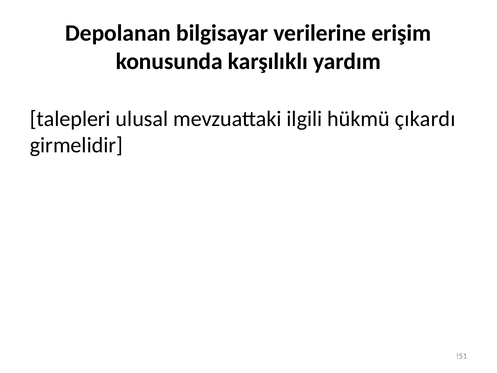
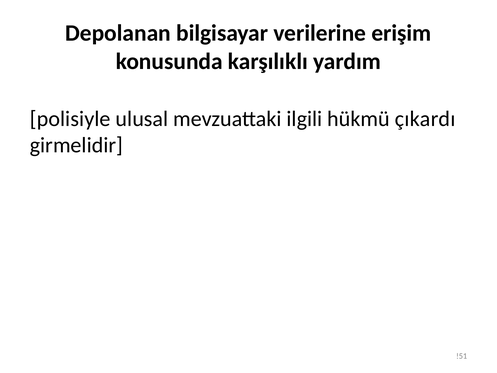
talepleri: talepleri -> polisiyle
